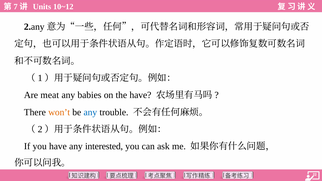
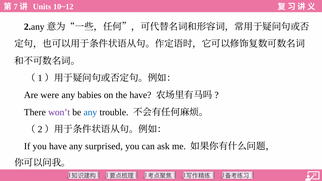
meat: meat -> were
won’t colour: orange -> purple
interested: interested -> surprised
